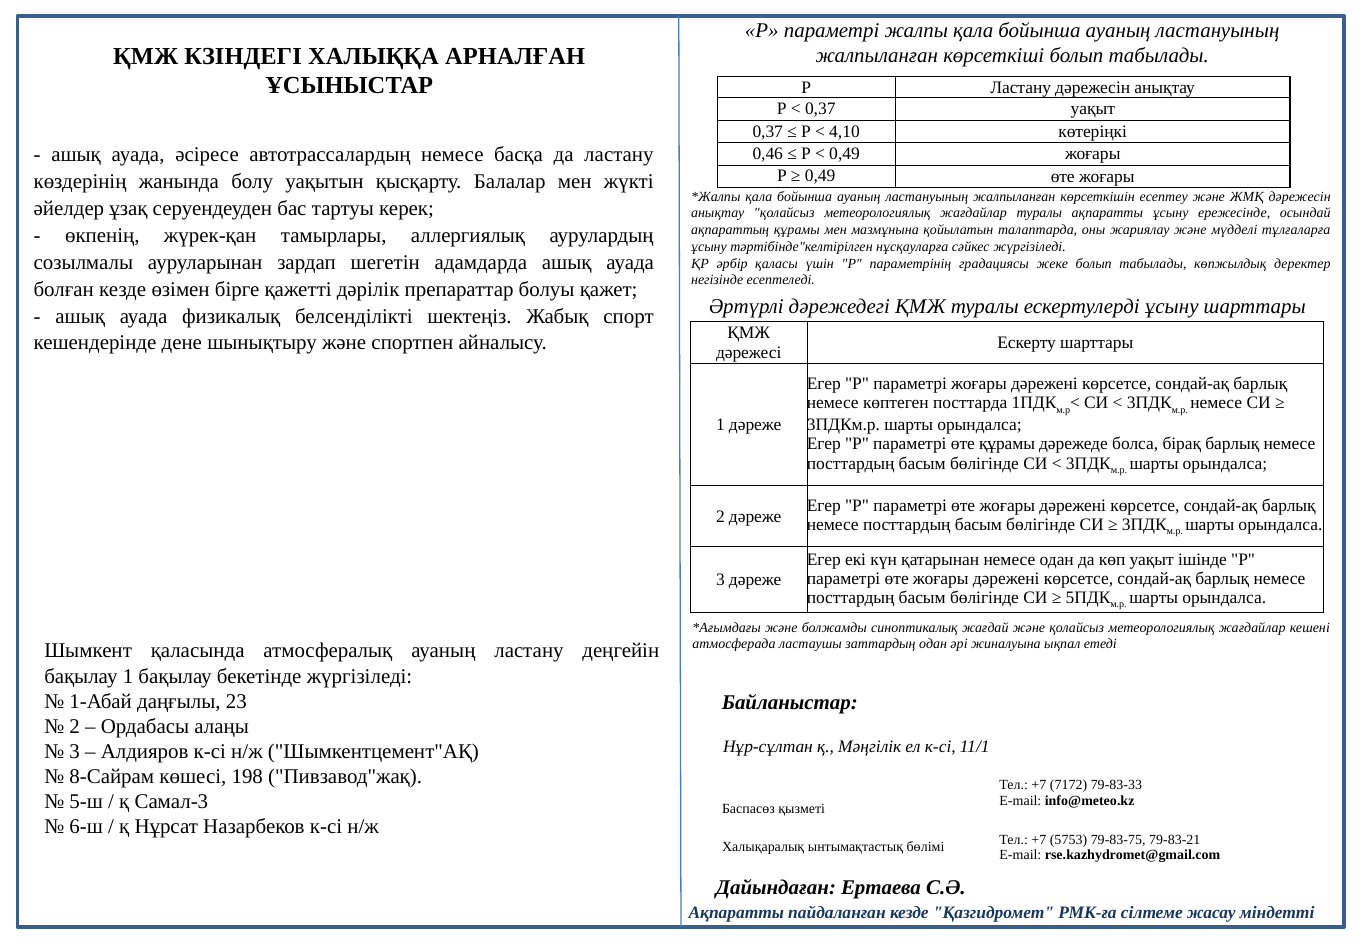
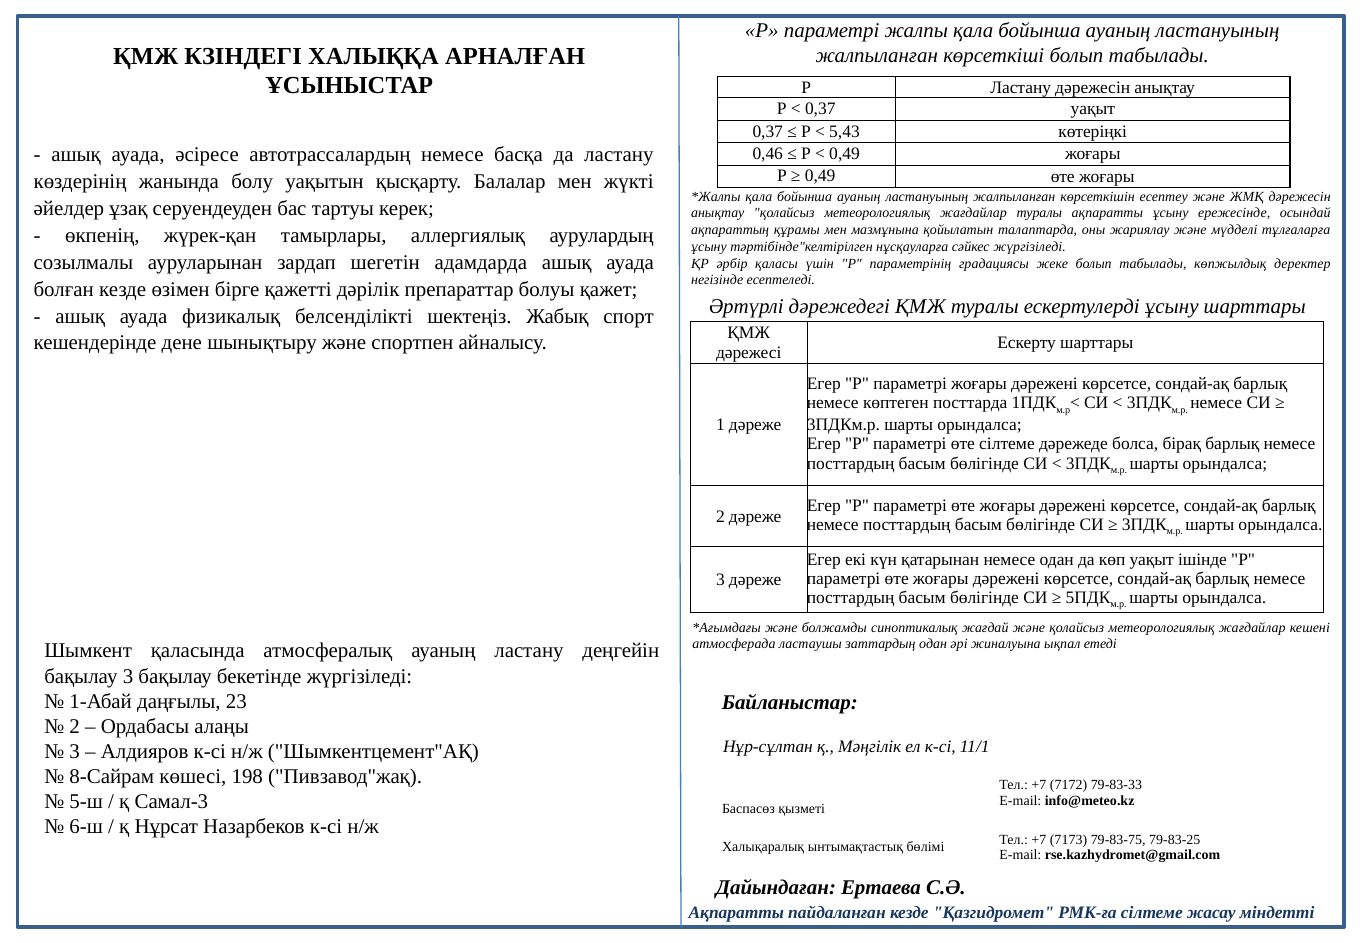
4,10: 4,10 -> 5,43
өте құрамы: құрамы -> сілтеме
бақылау 1: 1 -> 3
5753: 5753 -> 7173
79-83-21: 79-83-21 -> 79-83-25
